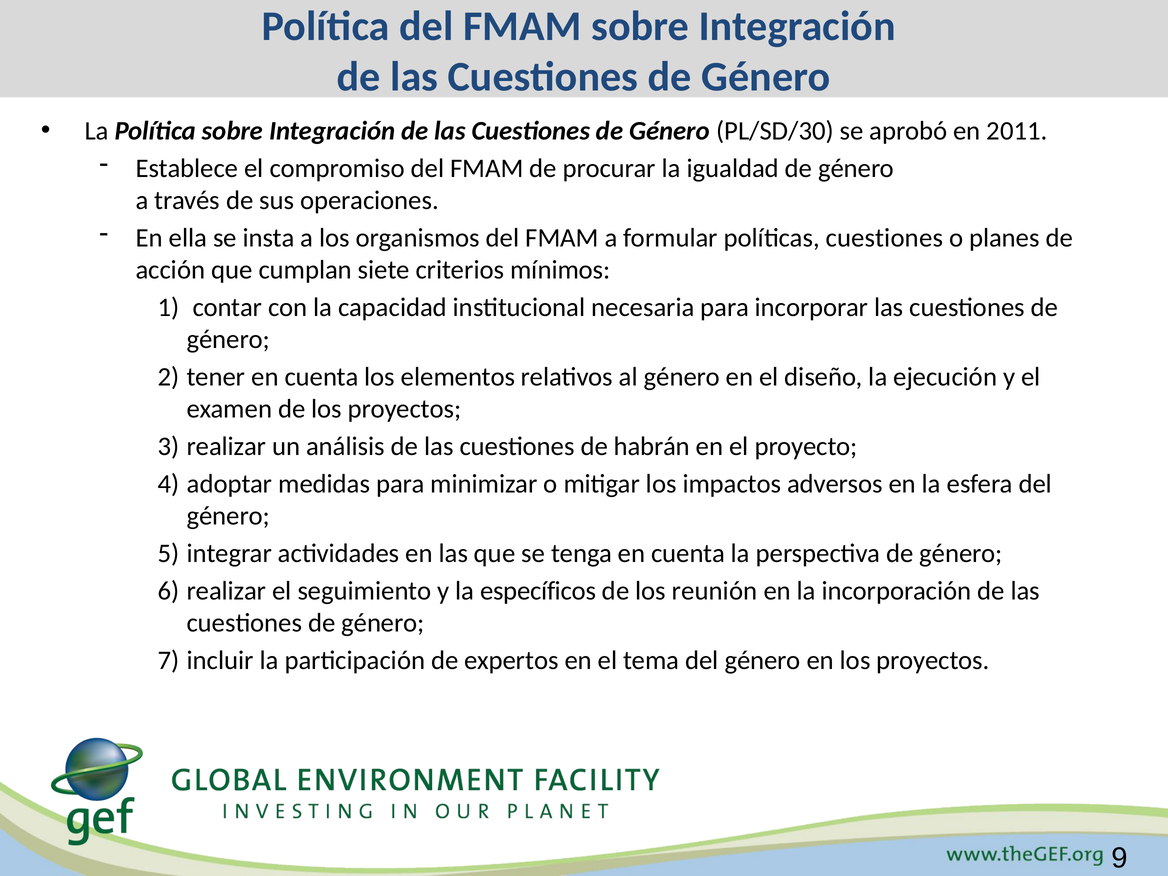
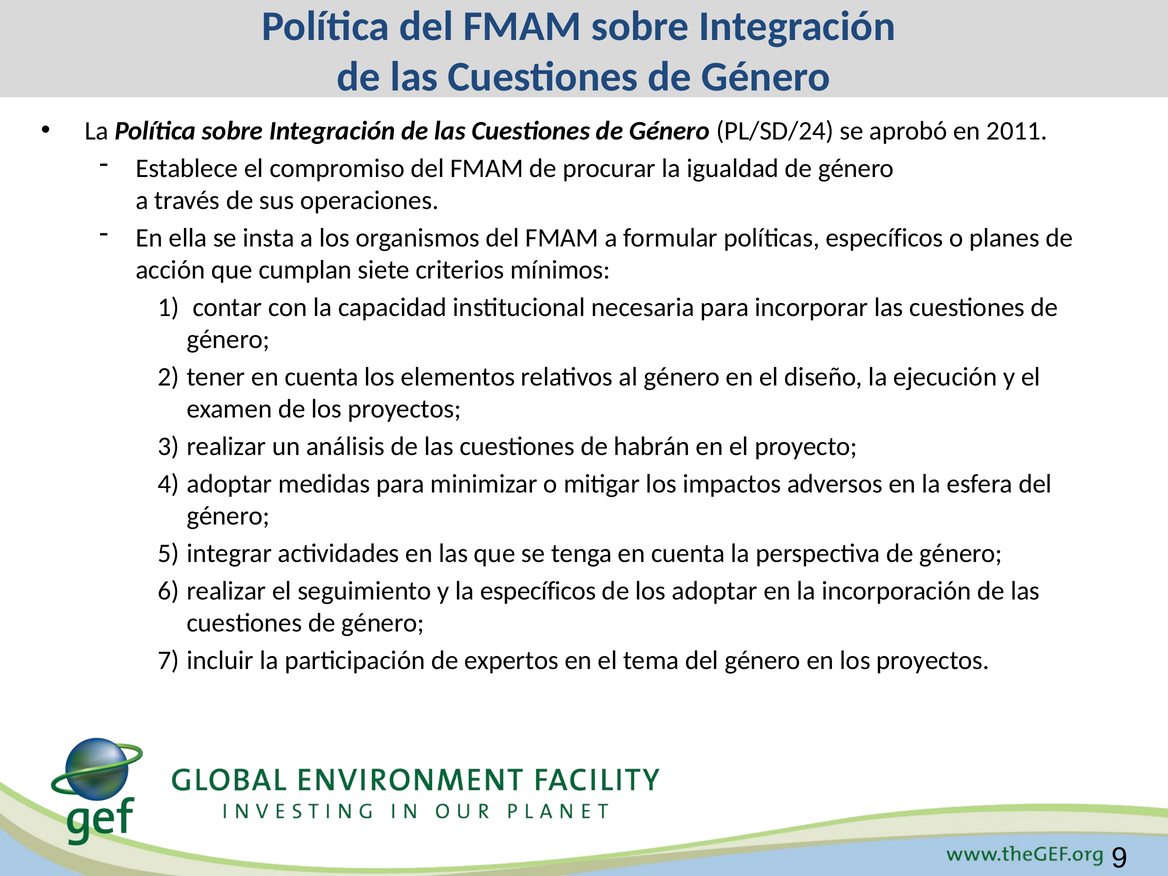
PL/SD/30: PL/SD/30 -> PL/SD/24
políticas cuestiones: cuestiones -> específicos
los reunión: reunión -> adoptar
